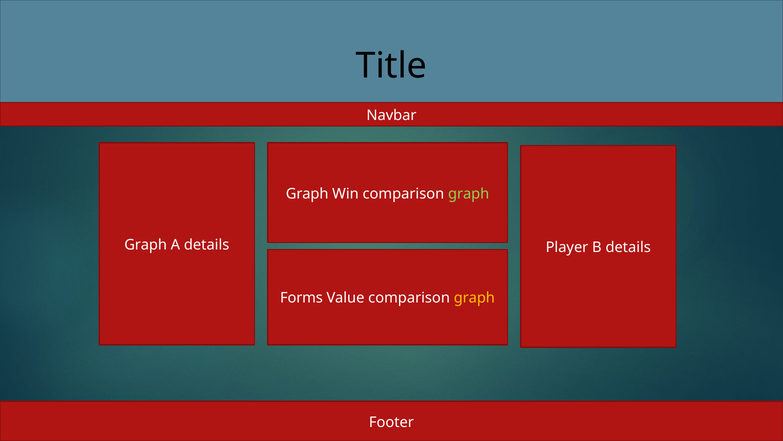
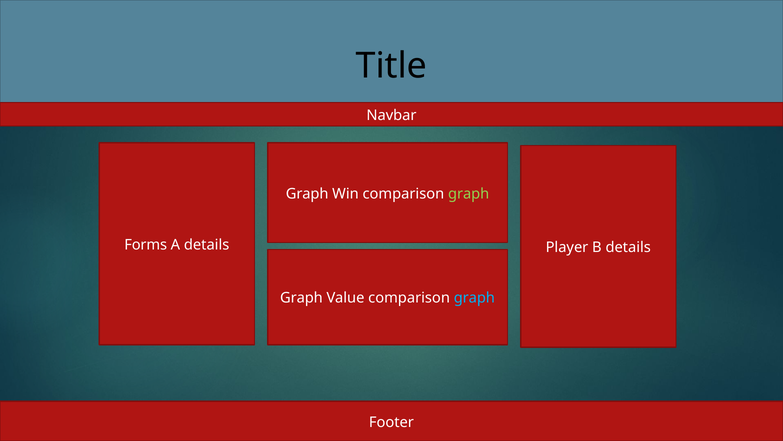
Graph at (146, 244): Graph -> Forms
Forms at (301, 298): Forms -> Graph
graph at (474, 298) colour: yellow -> light blue
